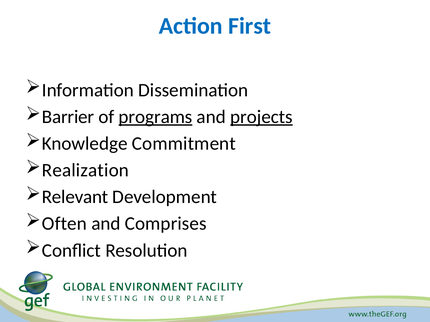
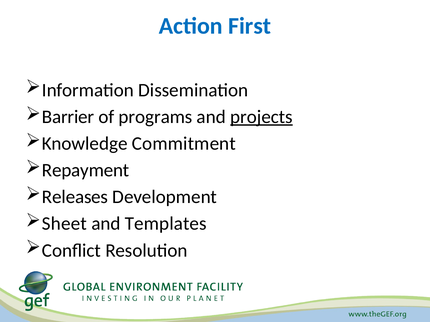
programs underline: present -> none
Realization: Realization -> Repayment
Relevant: Relevant -> Releases
Often: Often -> Sheet
Comprises: Comprises -> Templates
